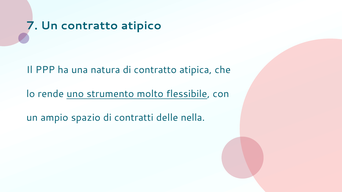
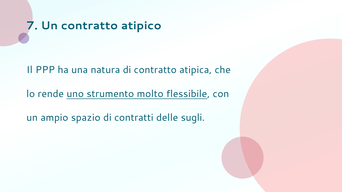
nella: nella -> sugli
